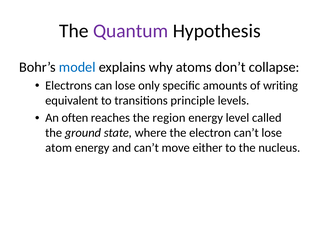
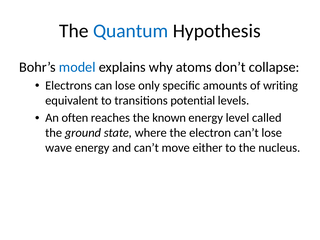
Quantum colour: purple -> blue
principle: principle -> potential
region: region -> known
atom: atom -> wave
